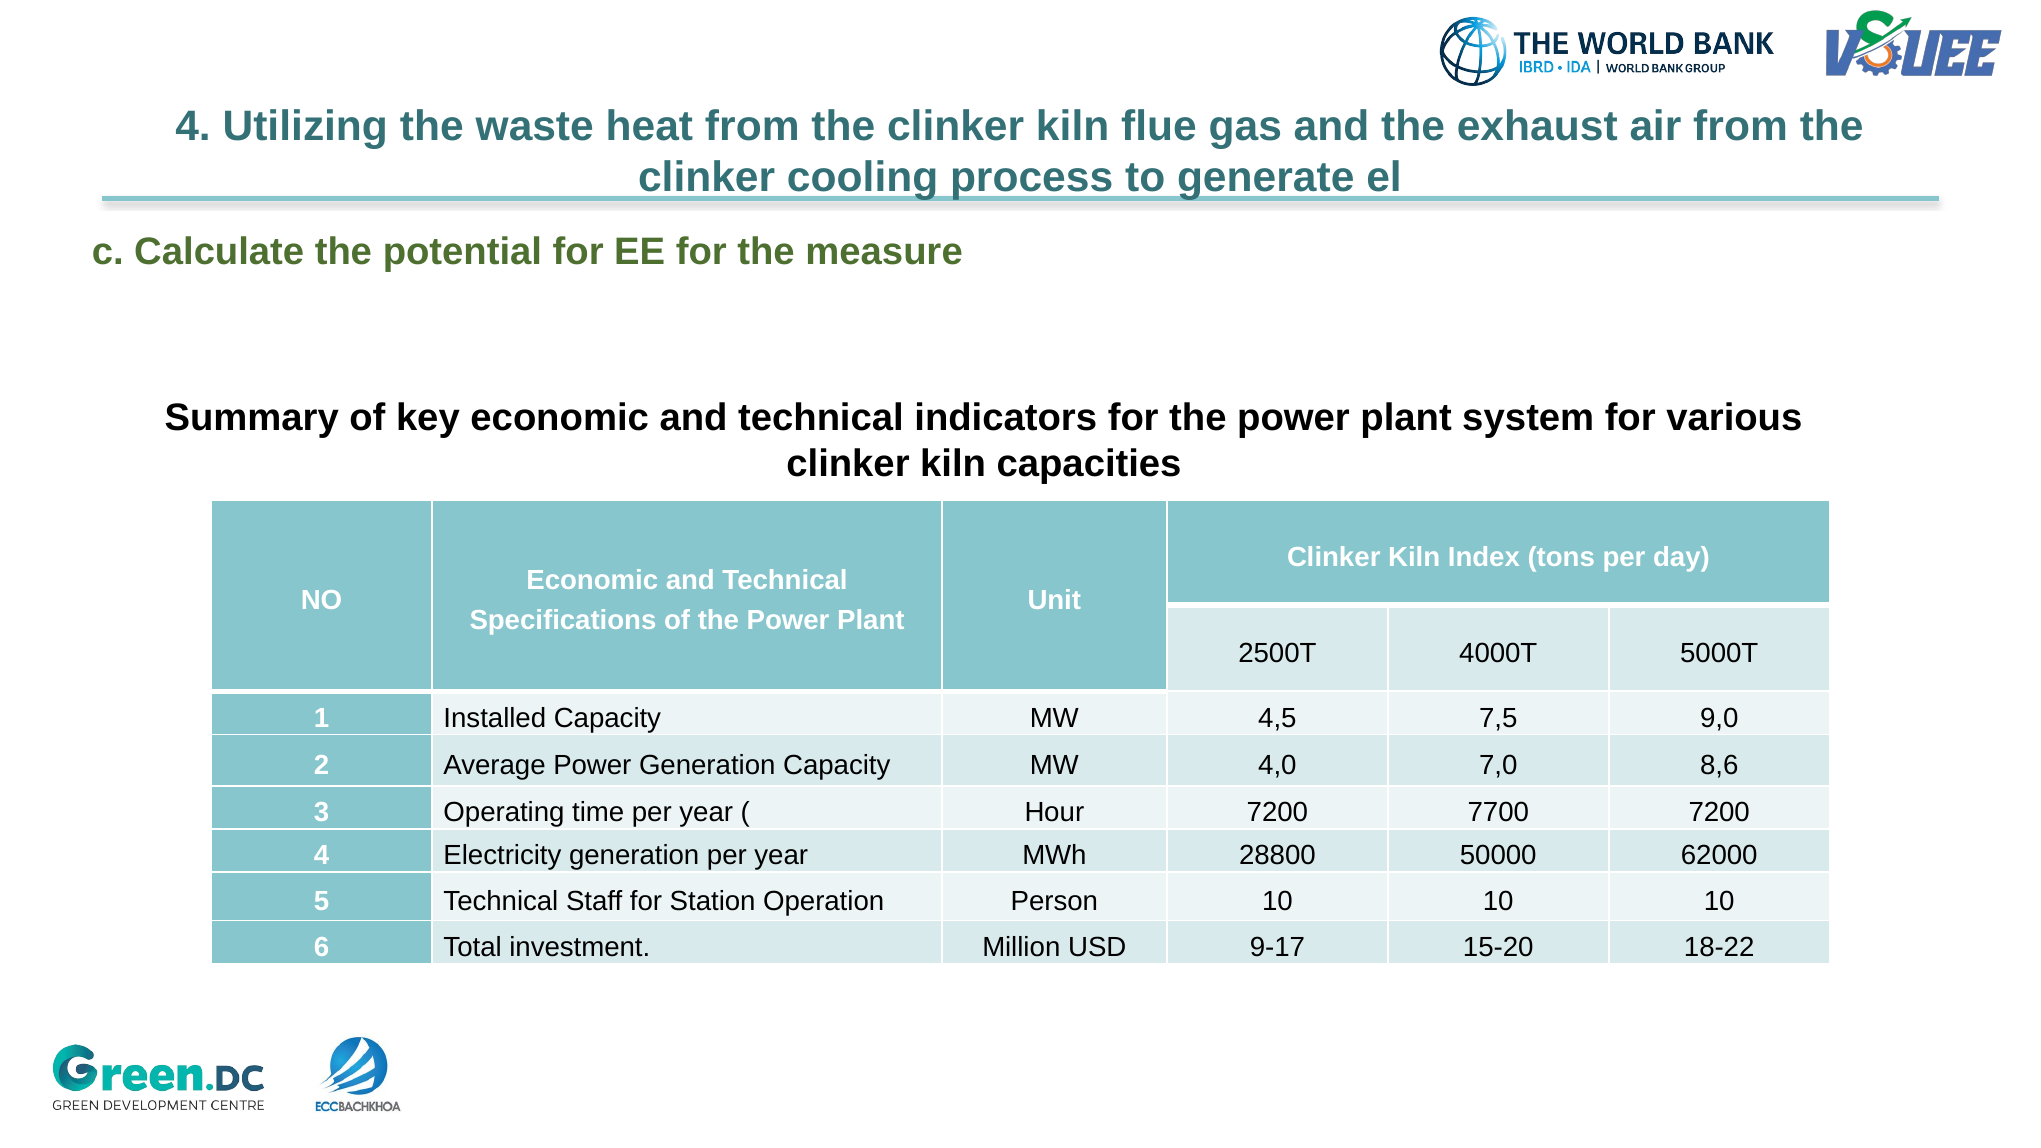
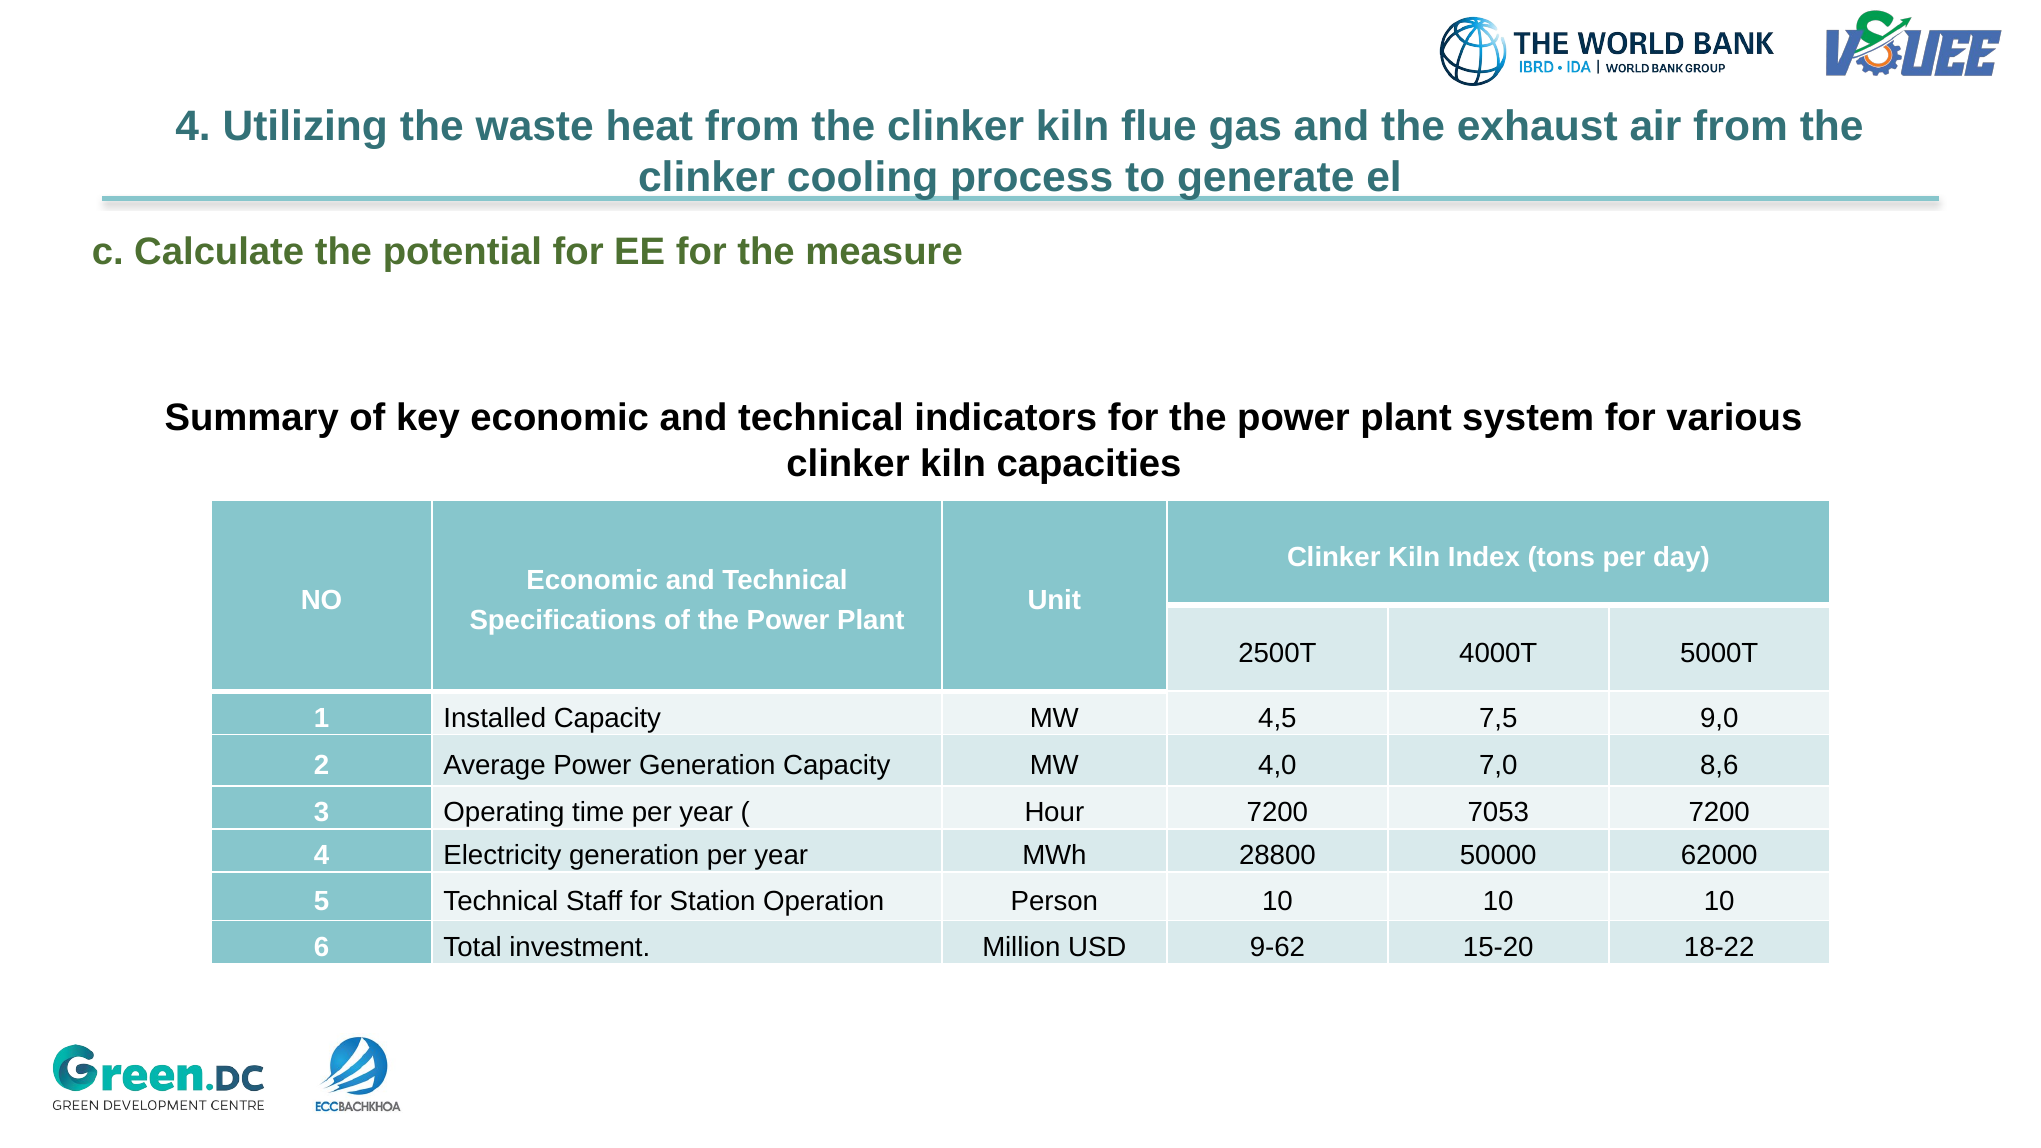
7700: 7700 -> 7053
9-17: 9-17 -> 9-62
